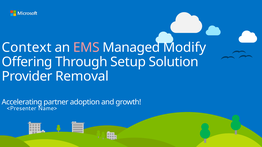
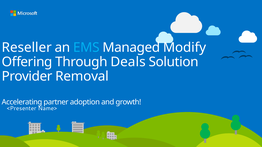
Context: Context -> Reseller
EMS colour: pink -> light blue
Setup: Setup -> Deals
